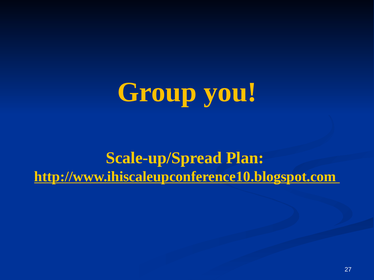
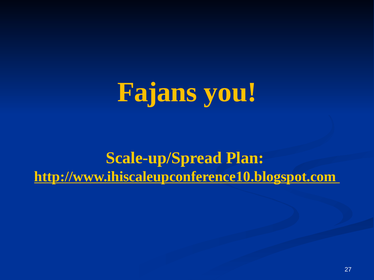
Group: Group -> Fajans
